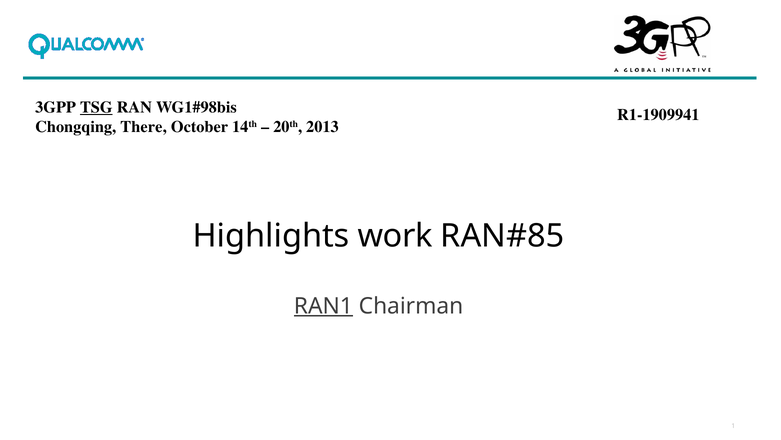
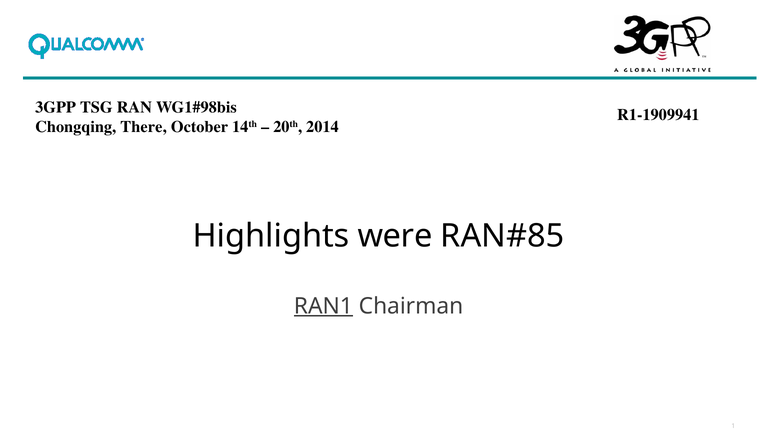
TSG underline: present -> none
2013: 2013 -> 2014
work: work -> were
